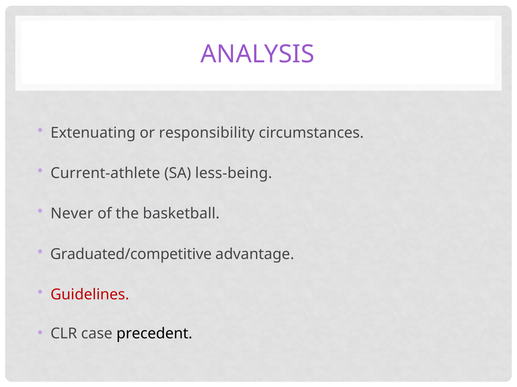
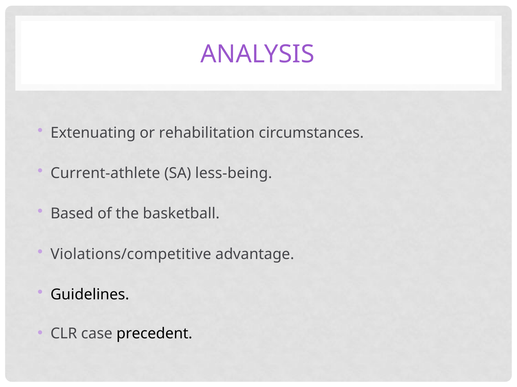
responsibility: responsibility -> rehabilitation
Never: Never -> Based
Graduated/competitive: Graduated/competitive -> Violations/competitive
Guidelines colour: red -> black
